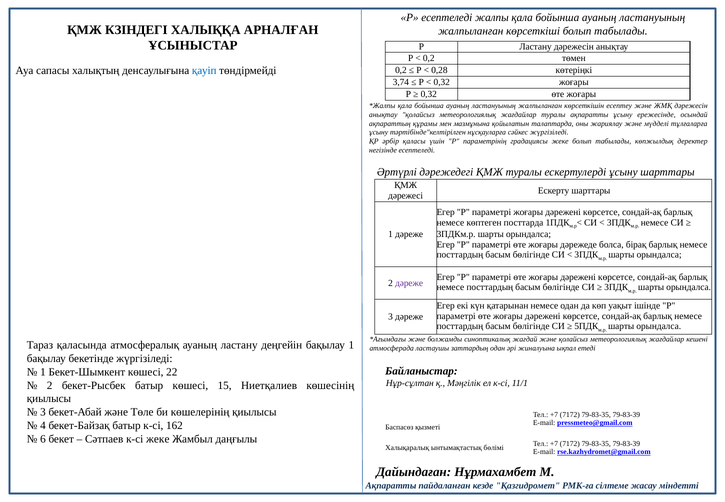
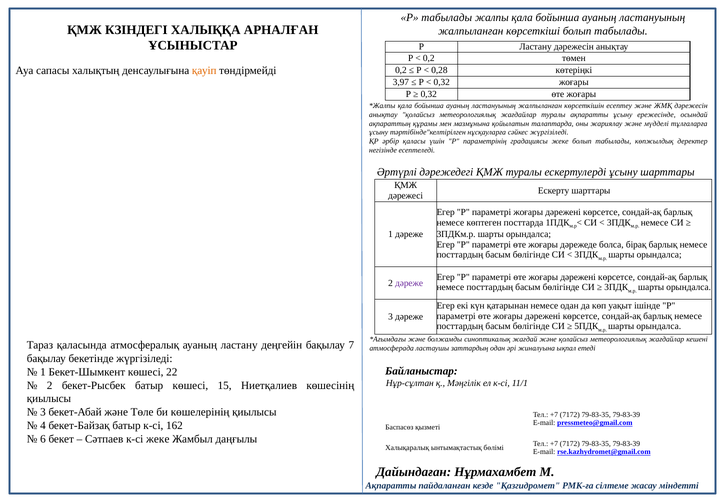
Р есептеледі: есептеледі -> табылады
қауіп colour: blue -> orange
3,74: 3,74 -> 3,97
бақылау 1: 1 -> 7
